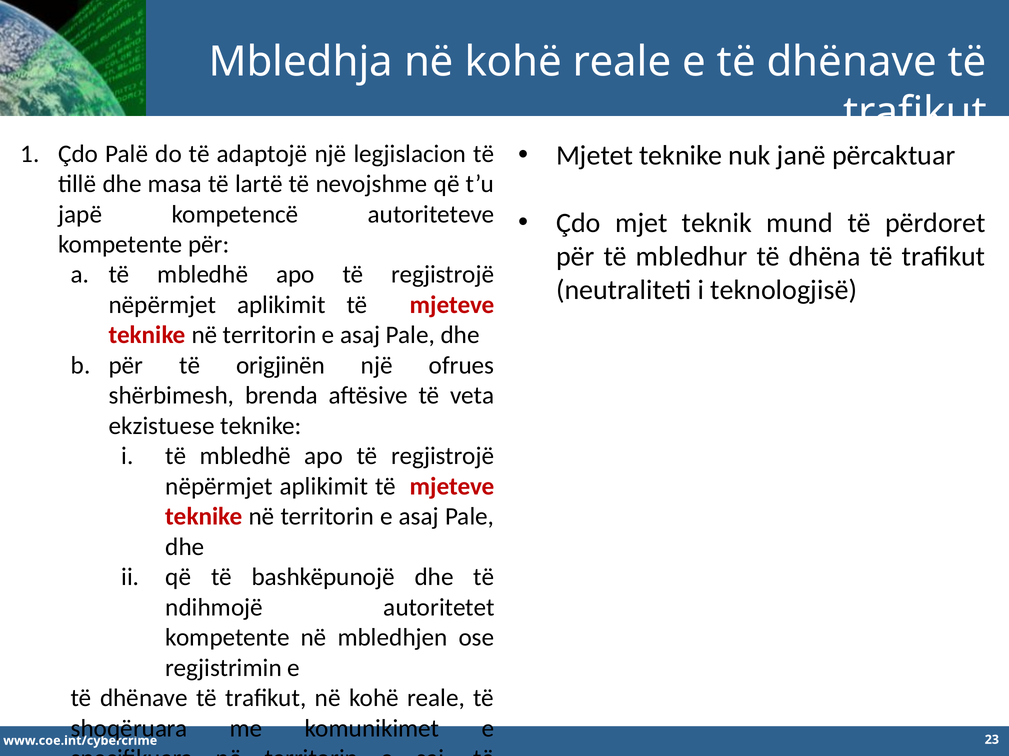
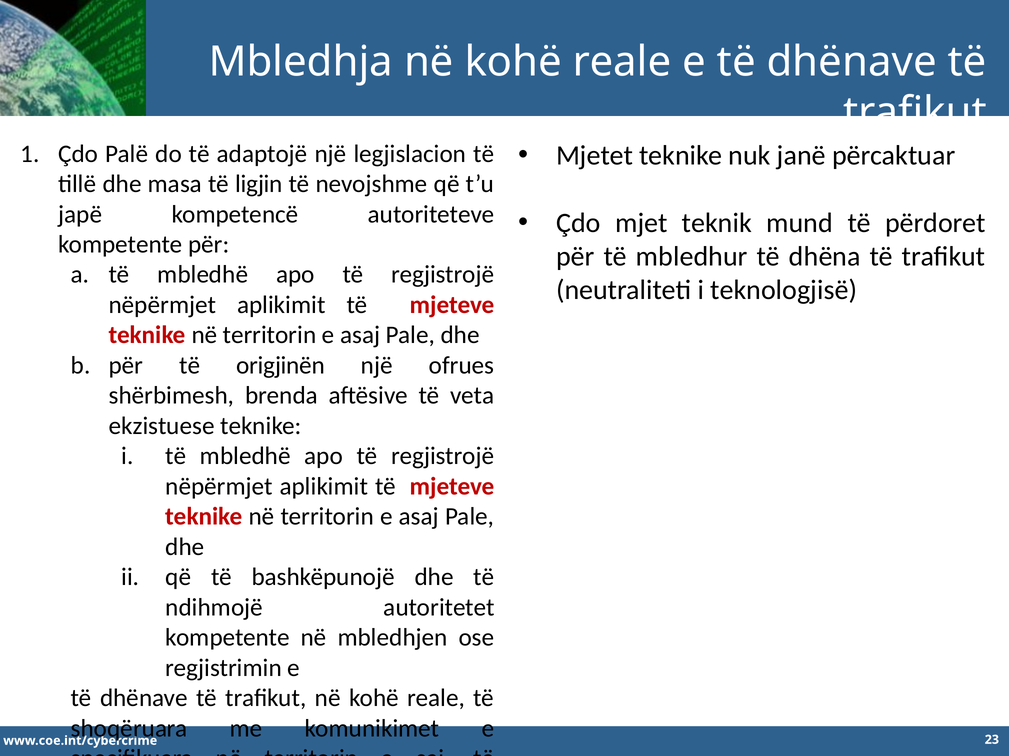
lartë: lartë -> ligjin
